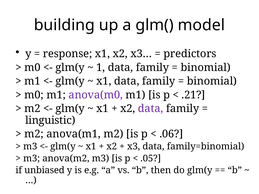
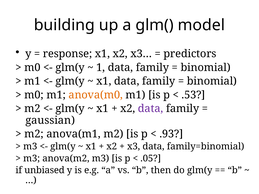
anova(m0 colour: purple -> orange
.21: .21 -> .53
linguistic: linguistic -> gaussian
.06: .06 -> .93
